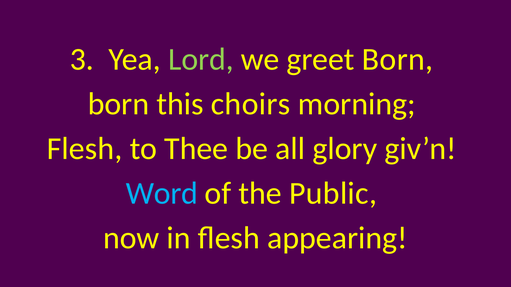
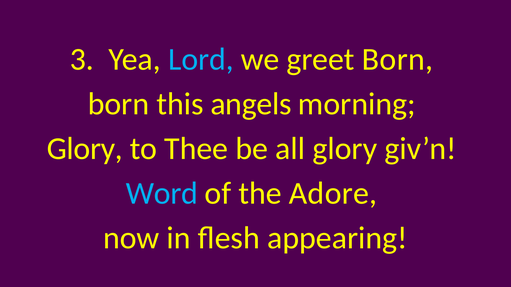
Lord colour: light green -> light blue
choirs: choirs -> angels
Flesh at (85, 149): Flesh -> Glory
Public: Public -> Adore
